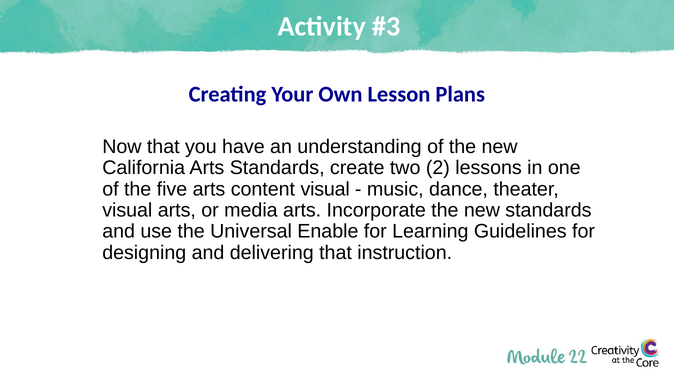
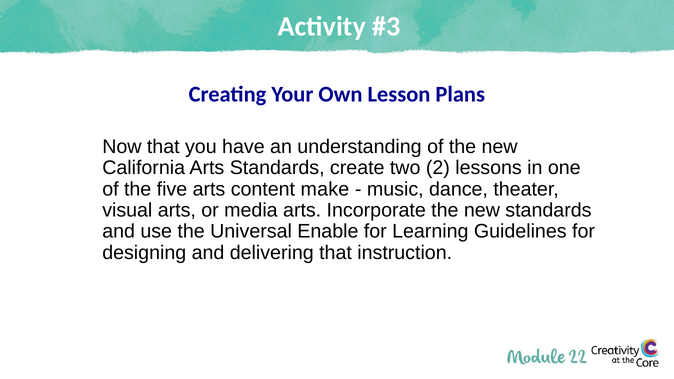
content visual: visual -> make
